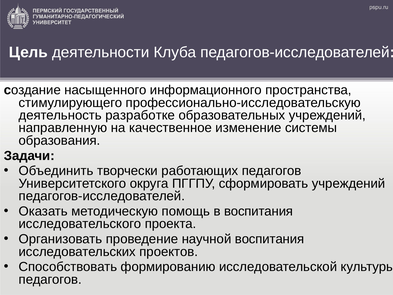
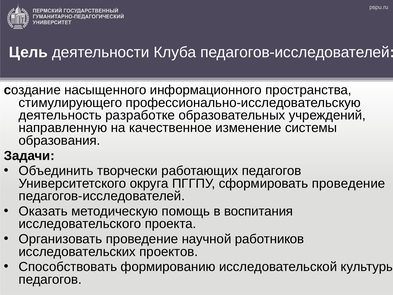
сформировать учреждений: учреждений -> проведение
научной воспитания: воспитания -> работников
